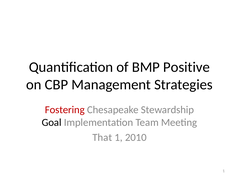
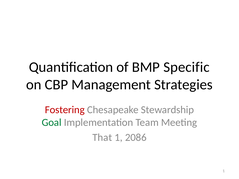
Positive: Positive -> Specific
Goal colour: black -> green
2010: 2010 -> 2086
